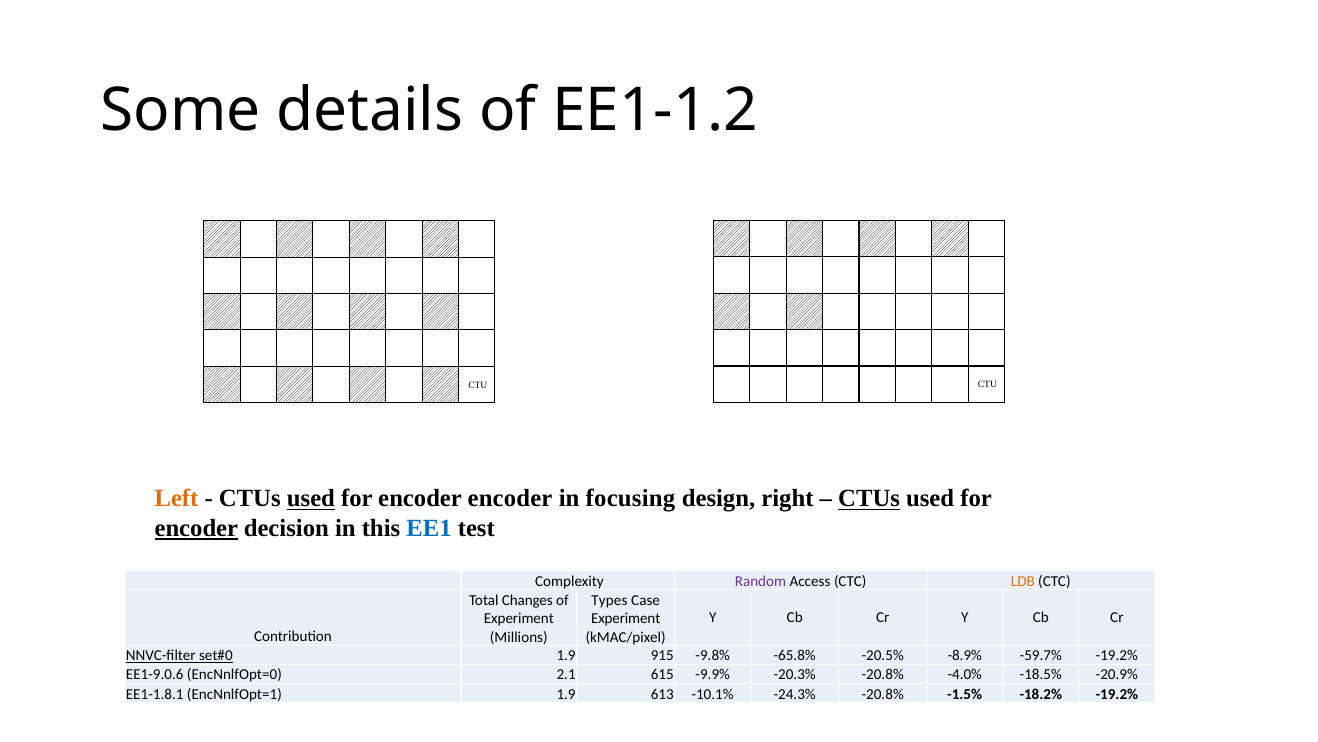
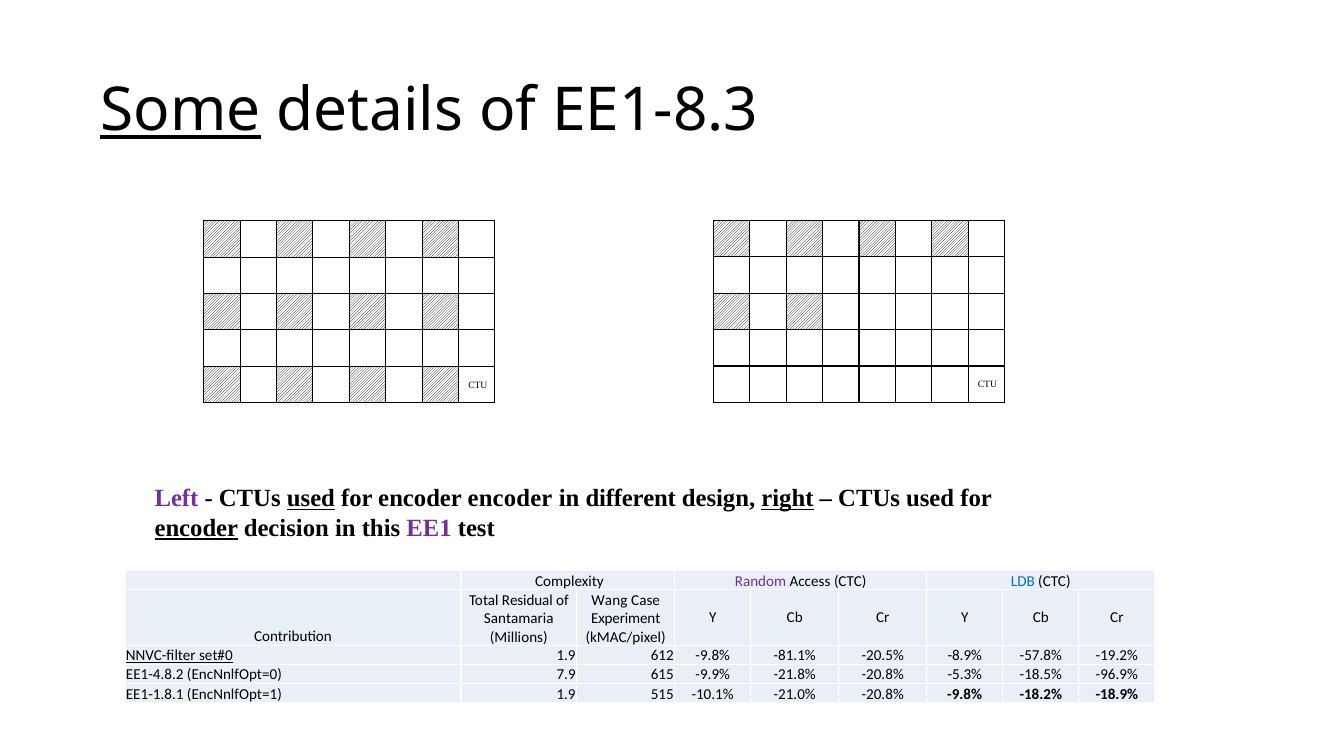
Some underline: none -> present
EE1-1.2: EE1-1.2 -> EE1-8.3
Left colour: orange -> purple
focusing: focusing -> different
right underline: none -> present
CTUs at (869, 498) underline: present -> none
EE1 colour: blue -> purple
LDB colour: orange -> blue
Changes: Changes -> Residual
Types: Types -> Wang
Experiment at (519, 618): Experiment -> Santamaria
915: 915 -> 612
-65.8%: -65.8% -> -81.1%
-59.7%: -59.7% -> -57.8%
EE1-9.0.6: EE1-9.0.6 -> EE1-4.8.2
2.1: 2.1 -> 7.9
-20.3%: -20.3% -> -21.8%
-4.0%: -4.0% -> -5.3%
-20.9%: -20.9% -> -96.9%
613: 613 -> 515
-24.3%: -24.3% -> -21.0%
-20.8% -1.5%: -1.5% -> -9.8%
-18.2% -19.2%: -19.2% -> -18.9%
